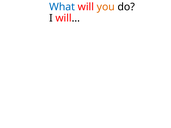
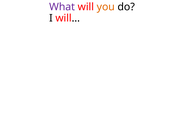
What colour: blue -> purple
